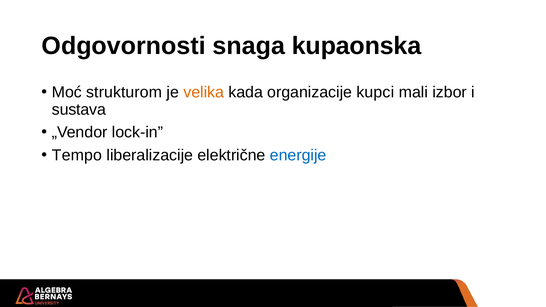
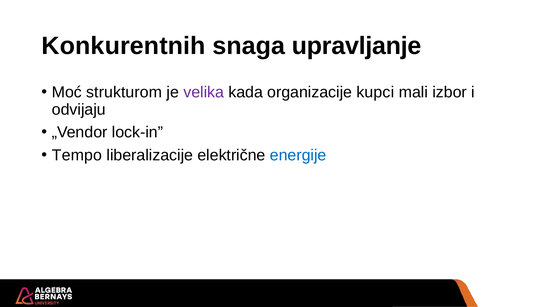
Odgovornosti: Odgovornosti -> Konkurentnih
kupaonska: kupaonska -> upravljanje
velika colour: orange -> purple
sustava: sustava -> odvijaju
